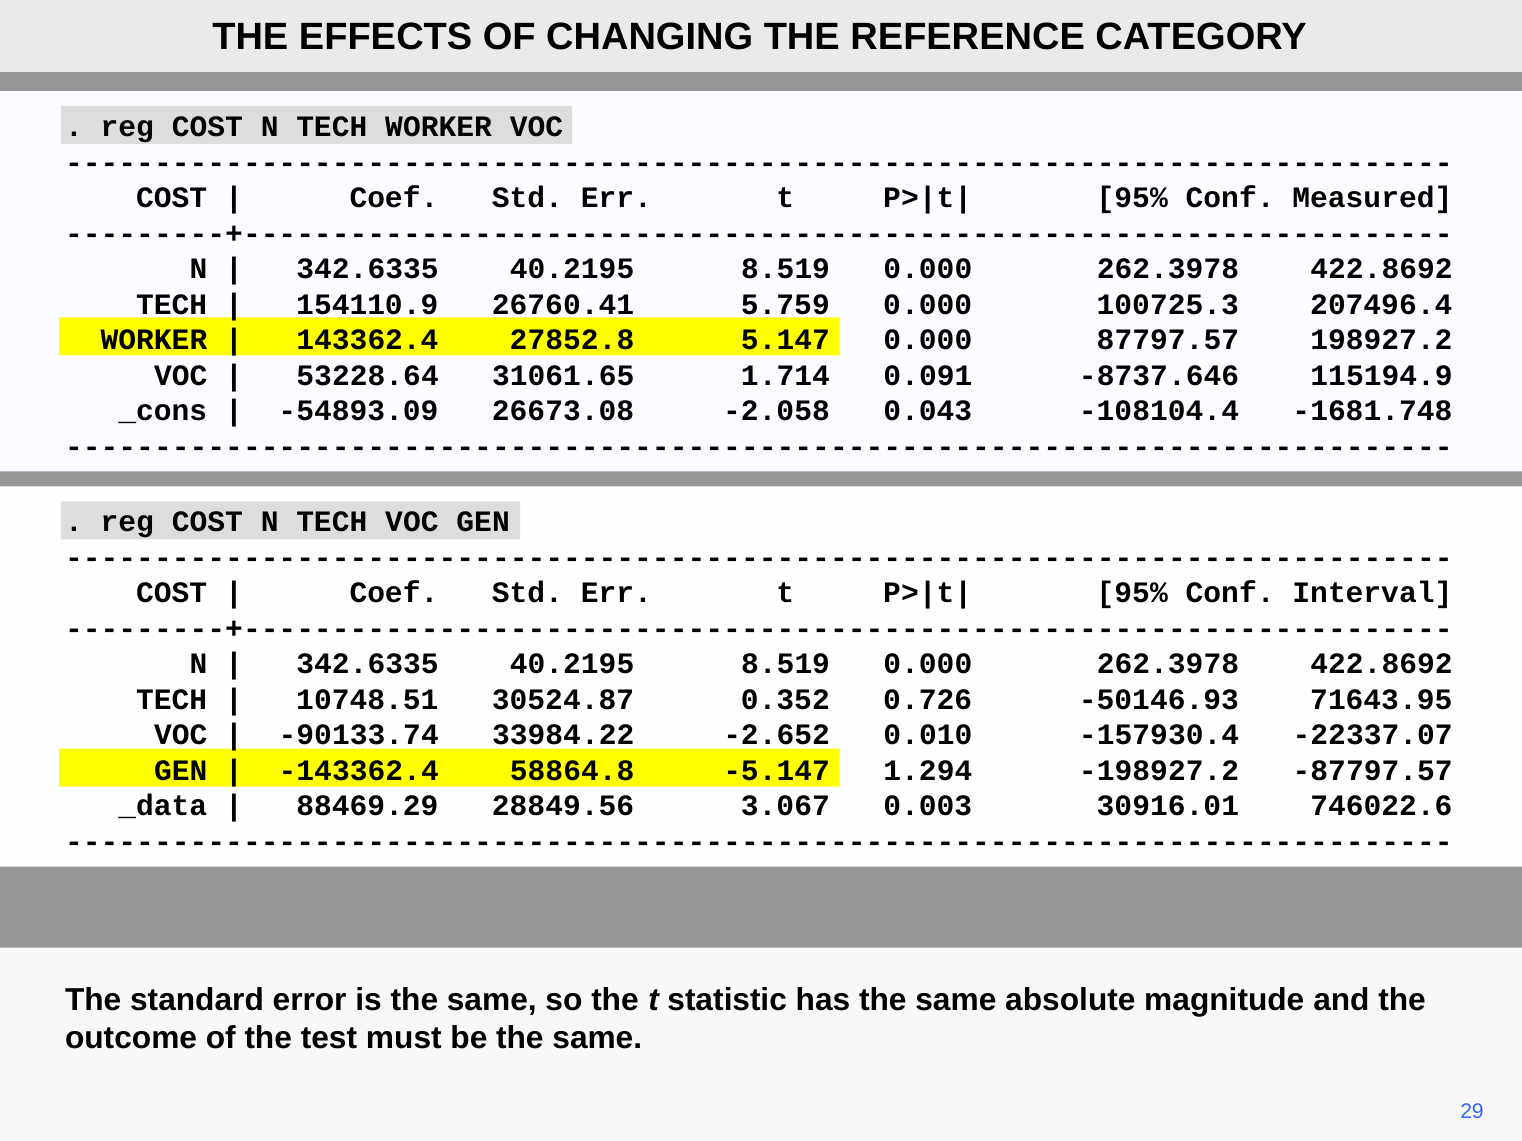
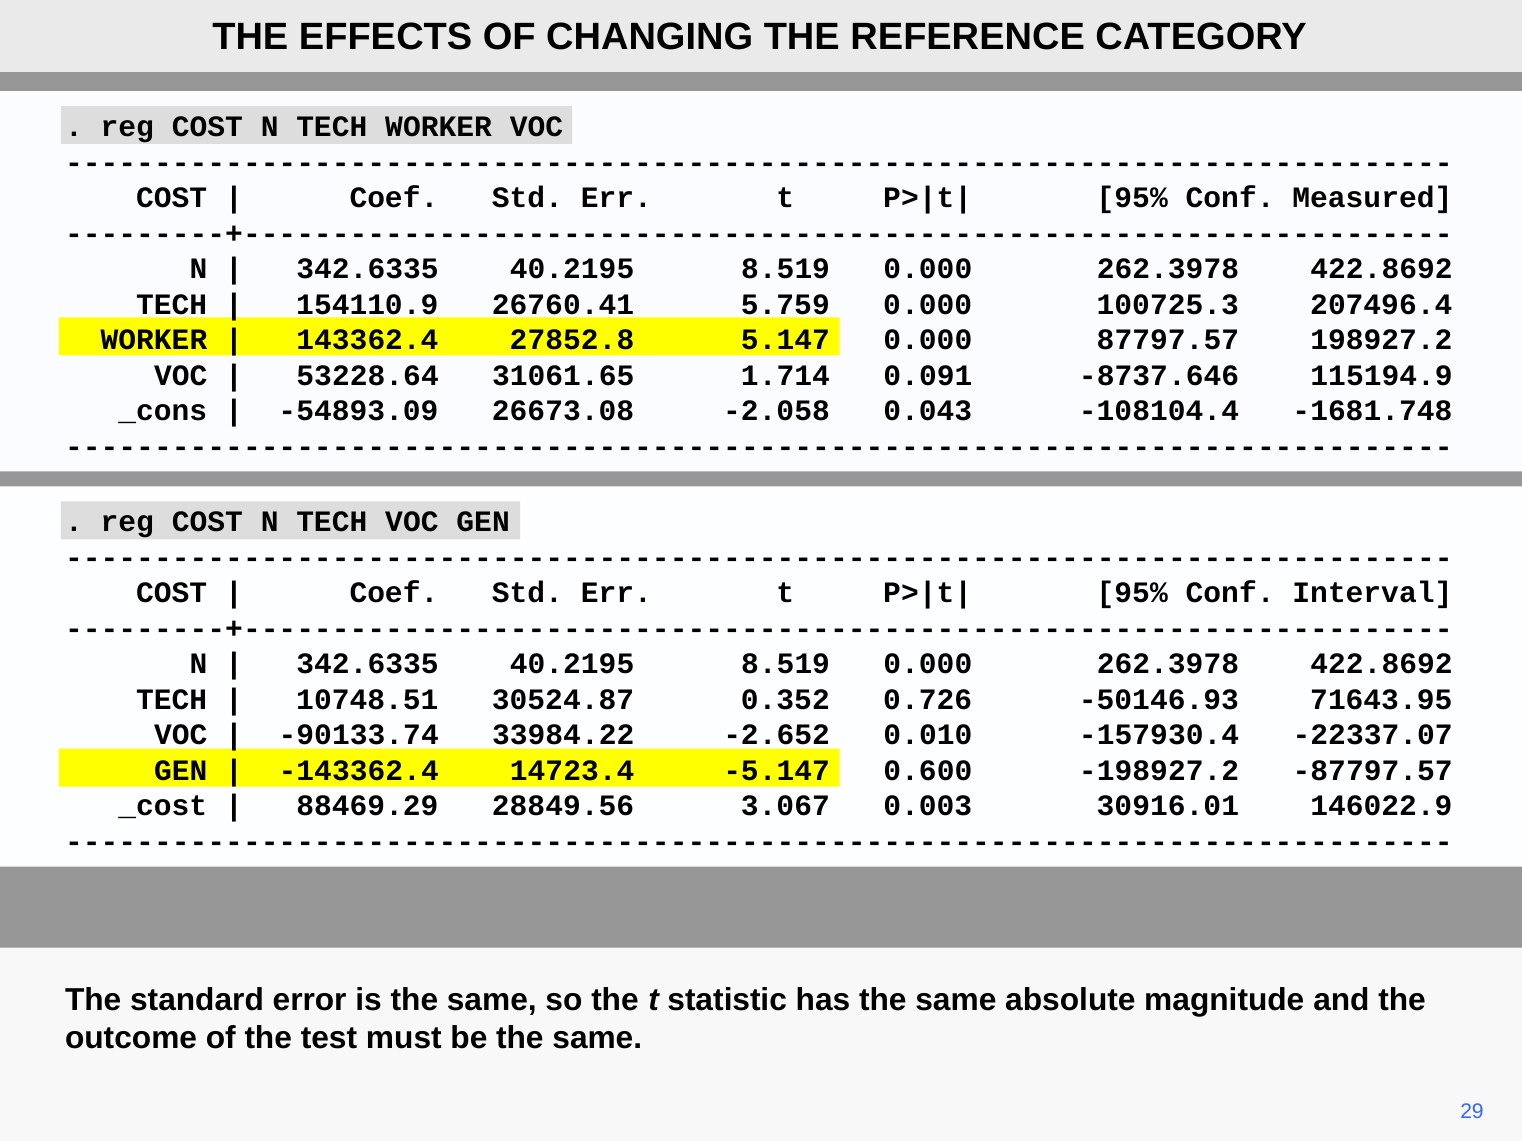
58864.8: 58864.8 -> 14723.4
1.294: 1.294 -> 0.600
_data: _data -> _cost
746022.6: 746022.6 -> 146022.9
